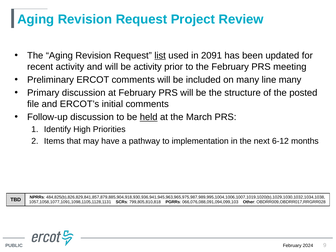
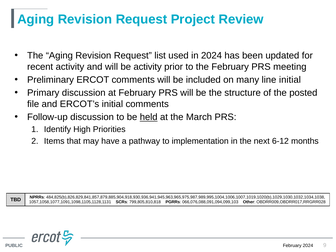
list underline: present -> none
in 2091: 2091 -> 2024
line many: many -> initial
